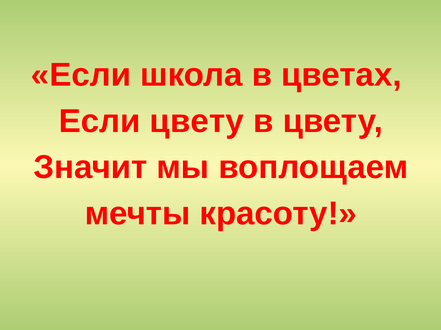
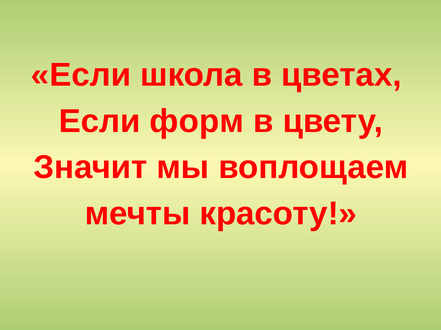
Если цвету: цвету -> форм
